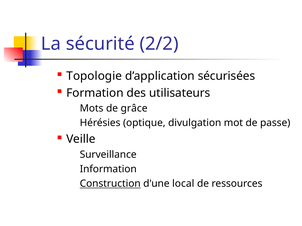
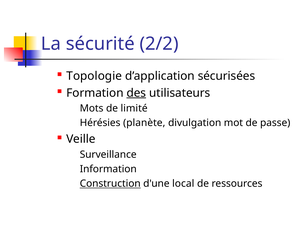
des underline: none -> present
grâce: grâce -> limité
optique: optique -> planète
